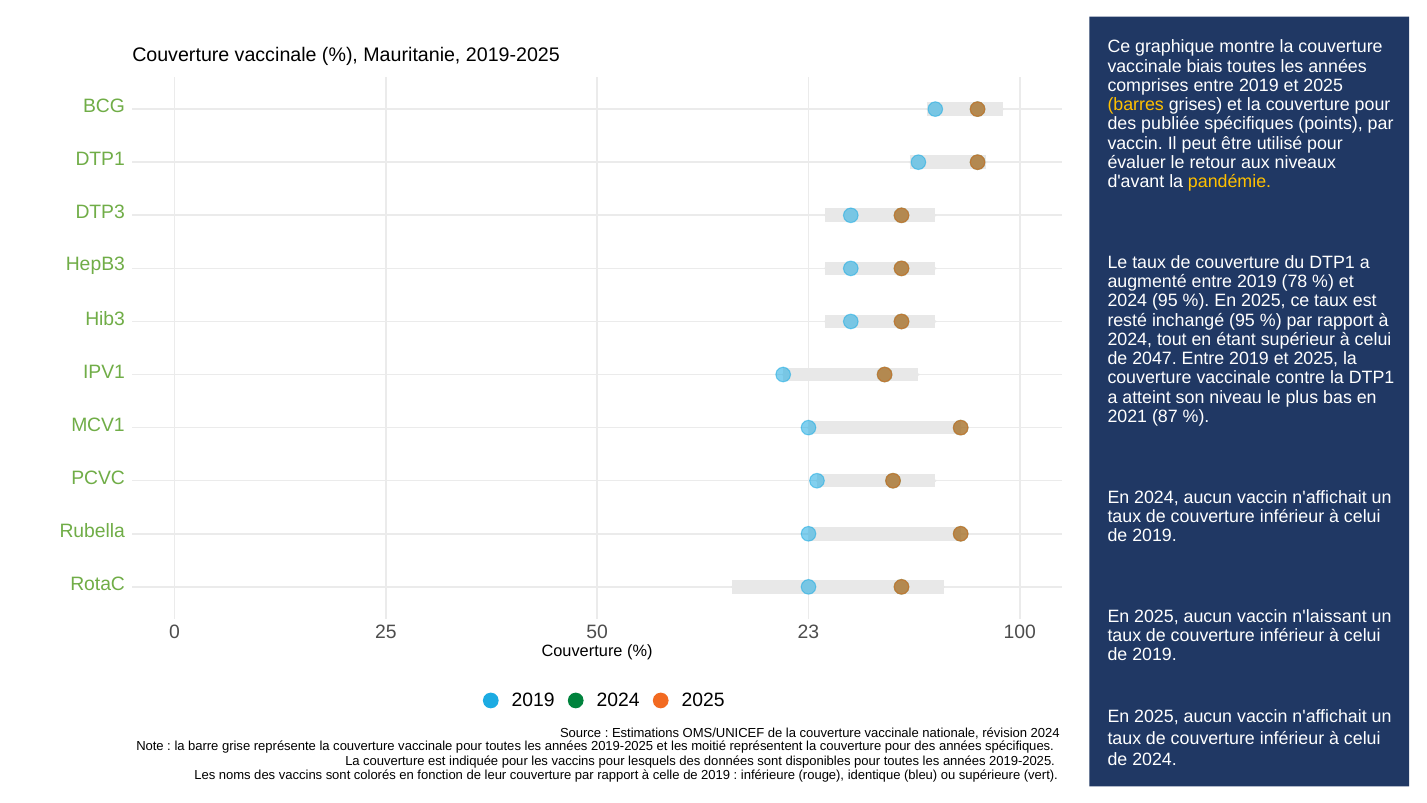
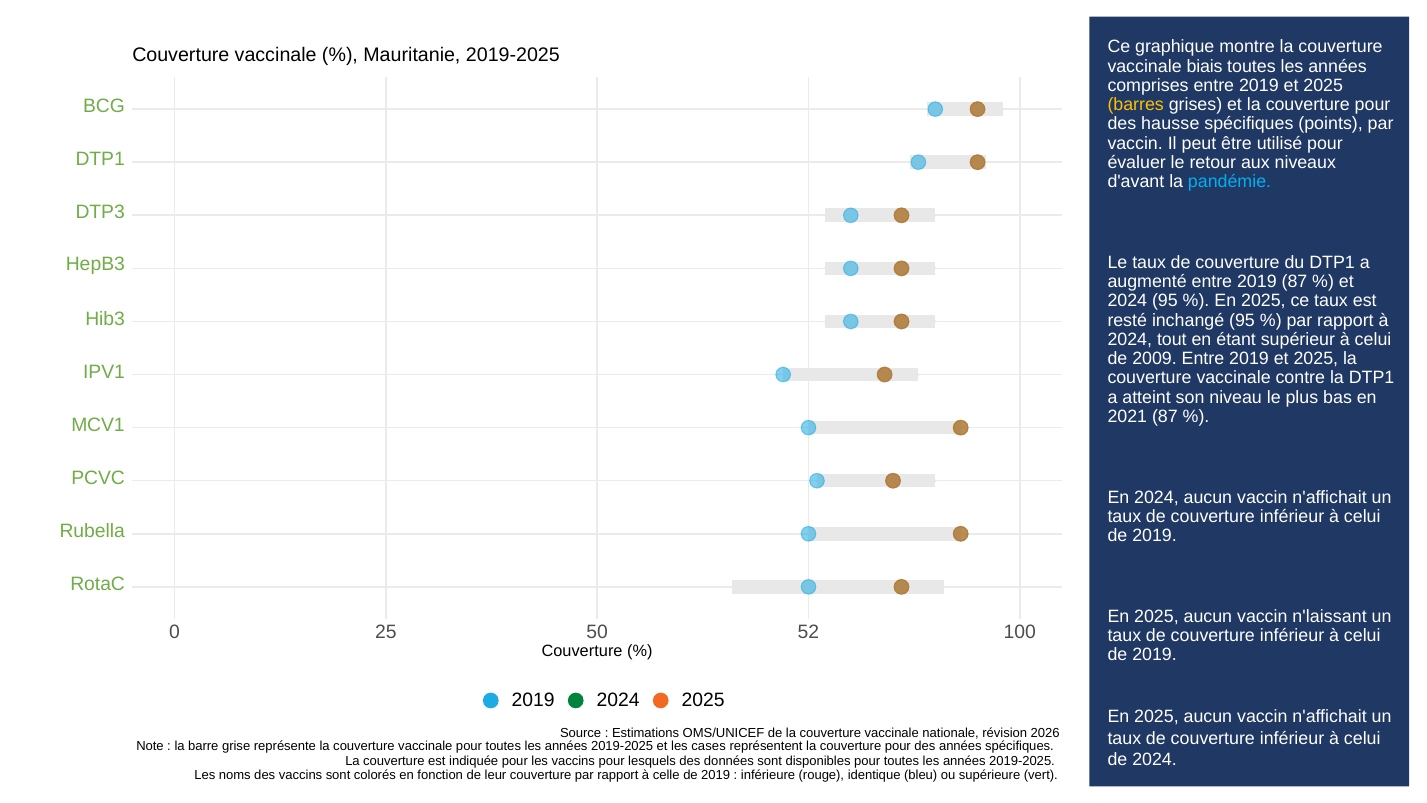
publiée: publiée -> hausse
pandémie colour: yellow -> light blue
2019 78: 78 -> 87
2047: 2047 -> 2009
23: 23 -> 52
révision 2024: 2024 -> 2026
moitié: moitié -> cases
